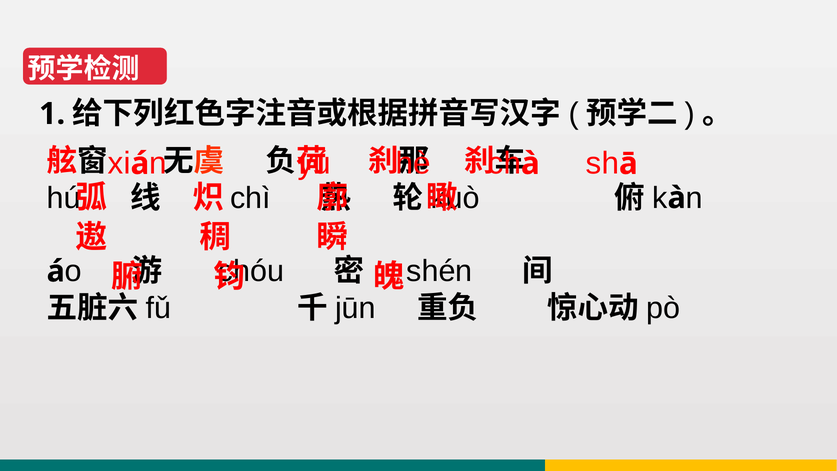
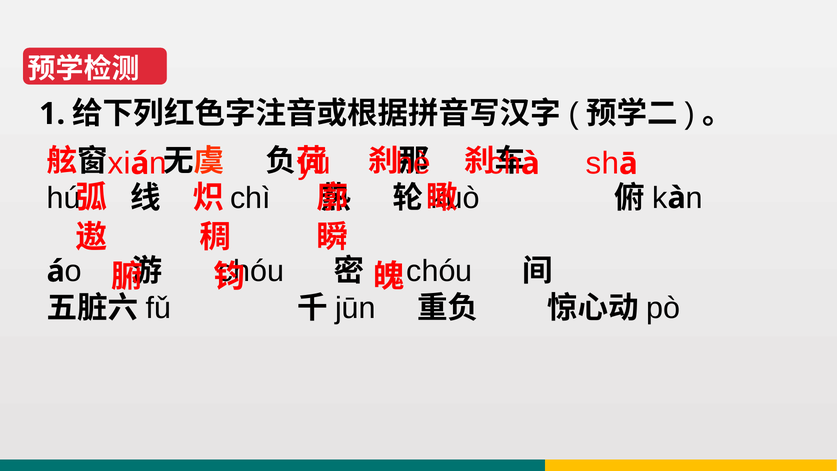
shén at (439, 271): shén -> chóu
